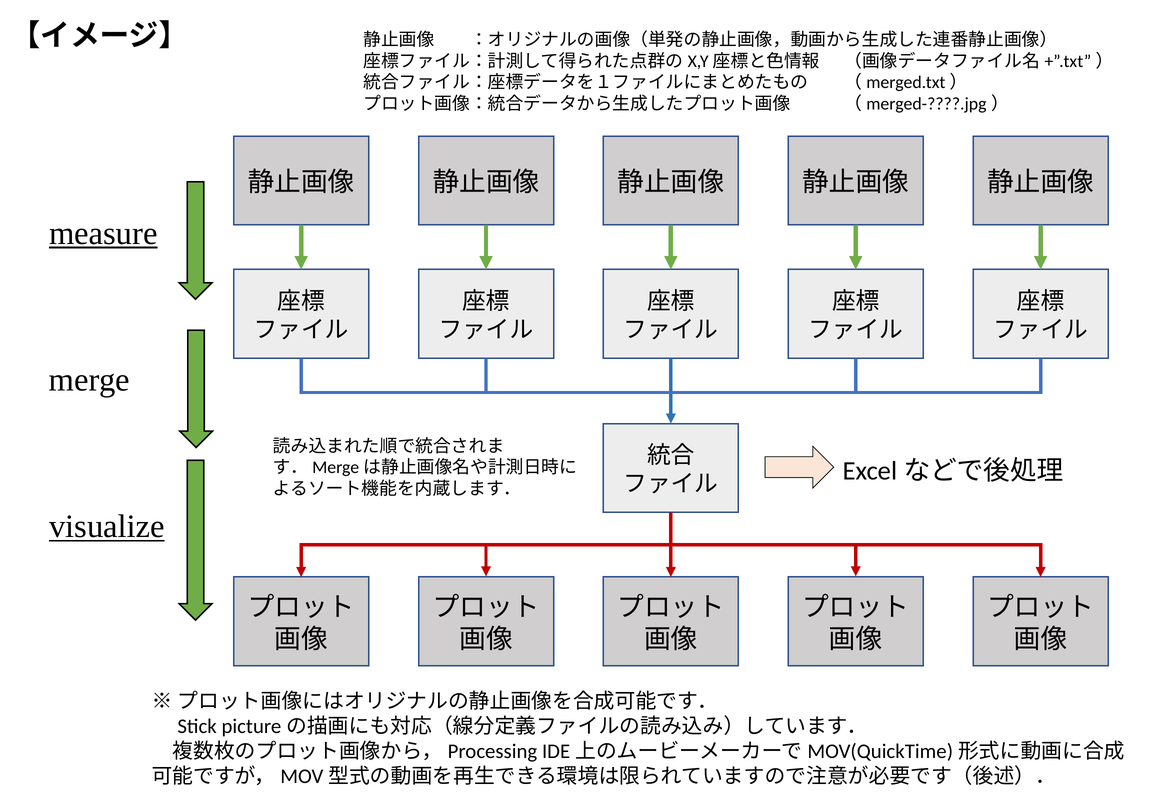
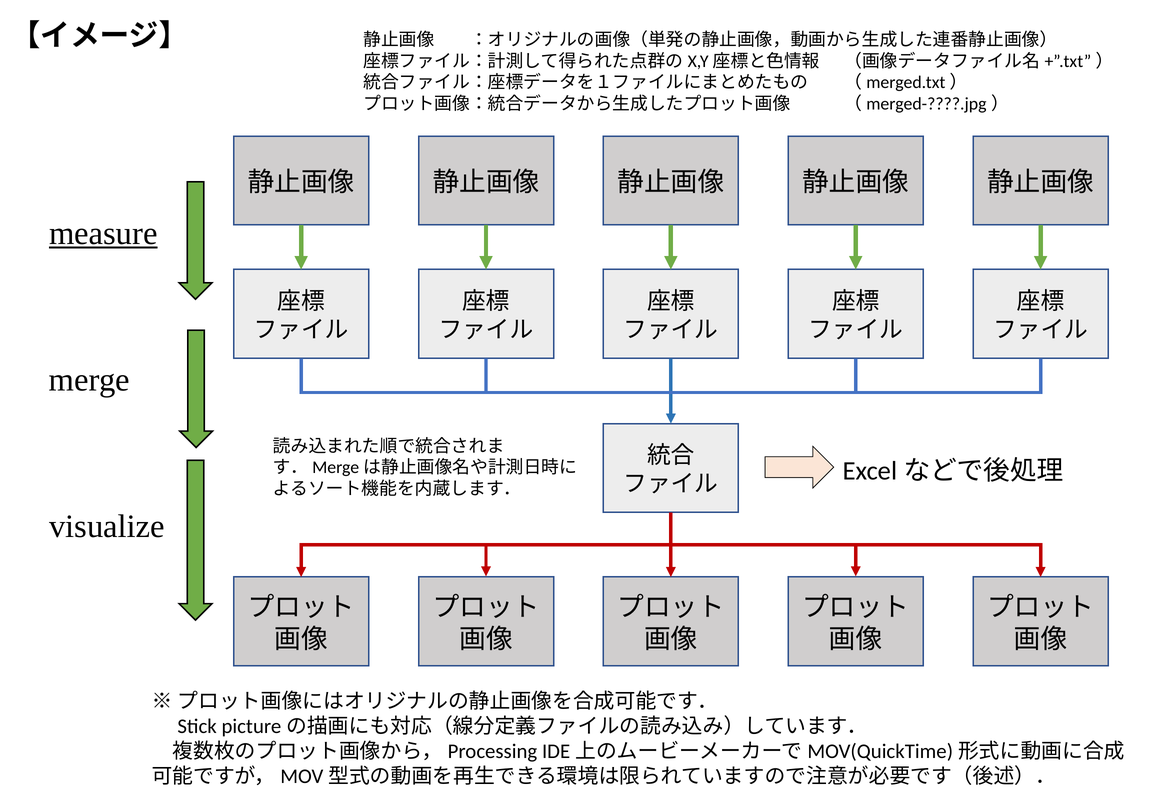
visualize underline: present -> none
